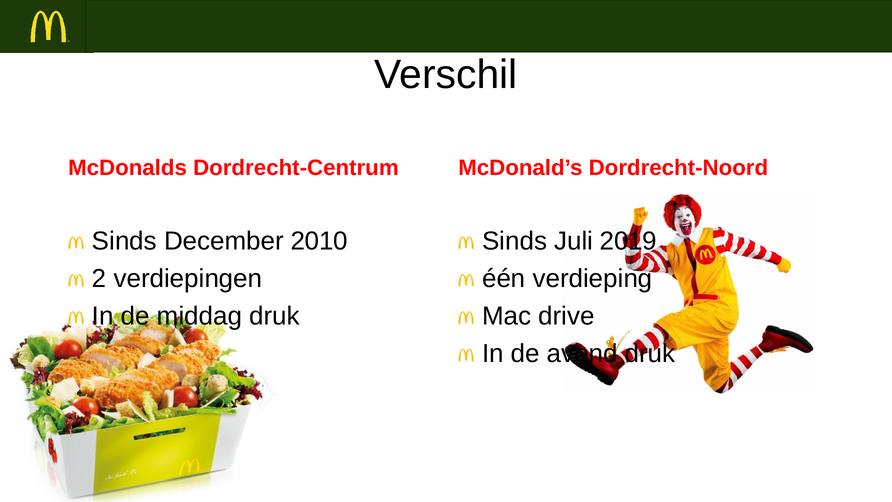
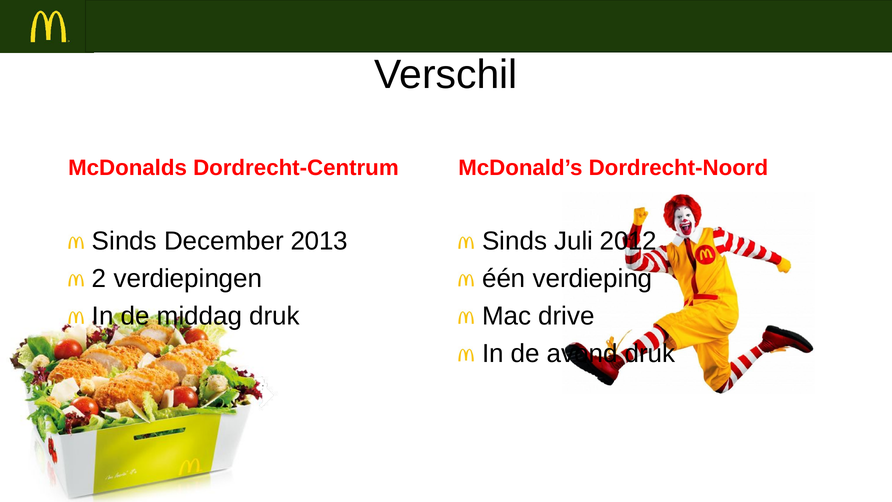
2010: 2010 -> 2013
2019: 2019 -> 2012
